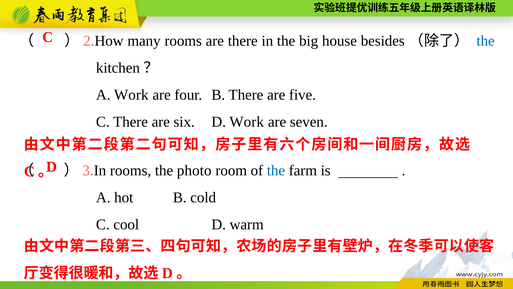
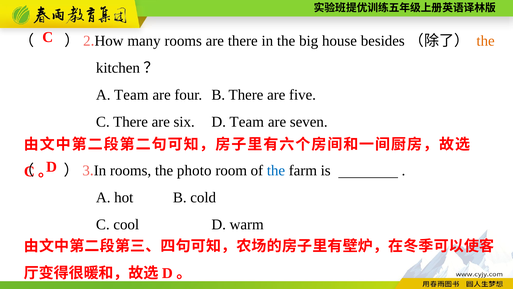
the at (486, 41) colour: blue -> orange
A Work: Work -> Team
D Work: Work -> Team
